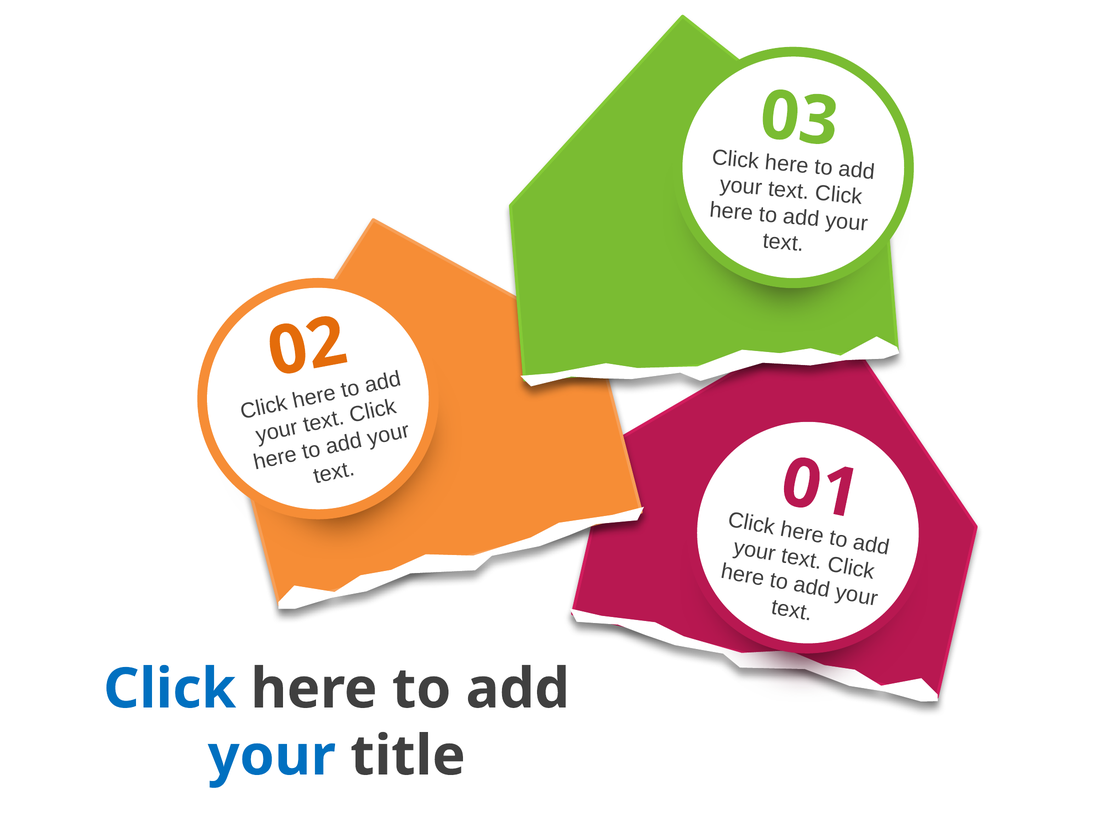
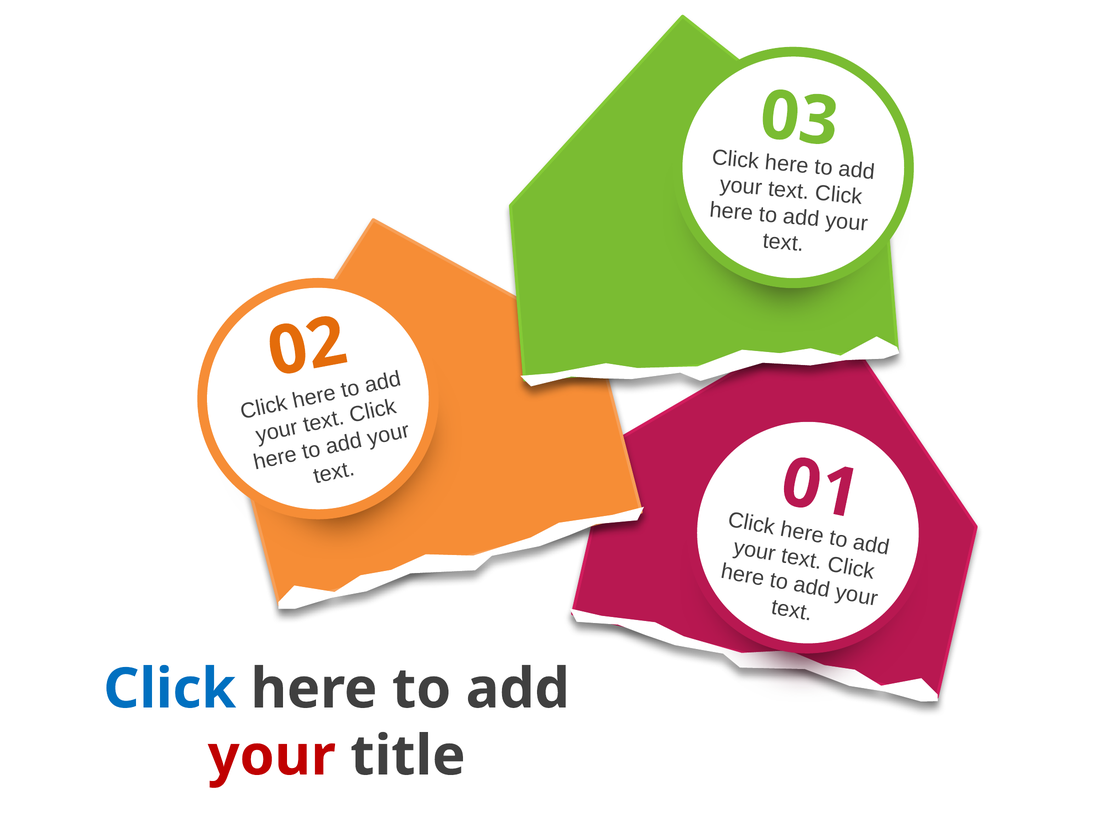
your at (272, 756) colour: blue -> red
